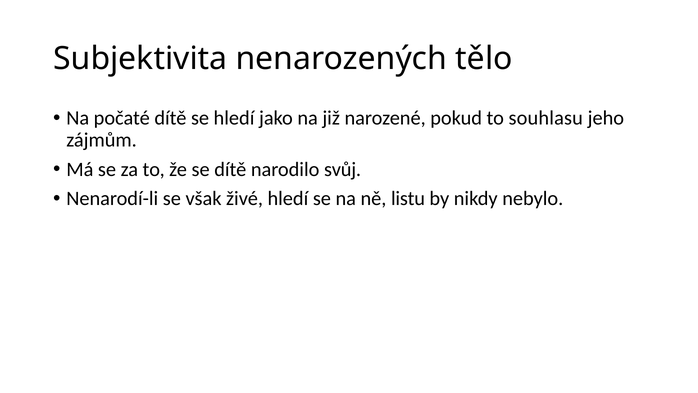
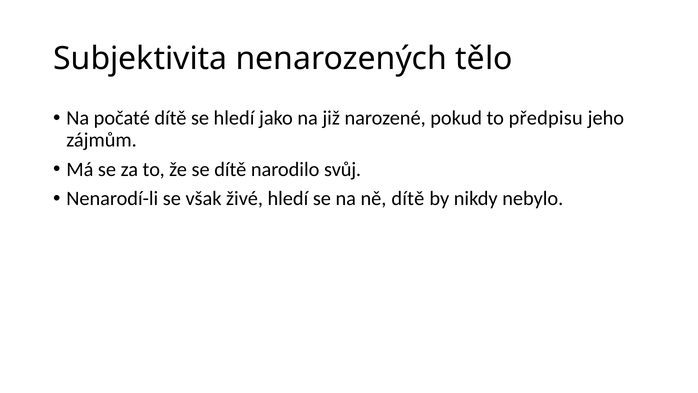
souhlasu: souhlasu -> předpisu
ně listu: listu -> dítě
